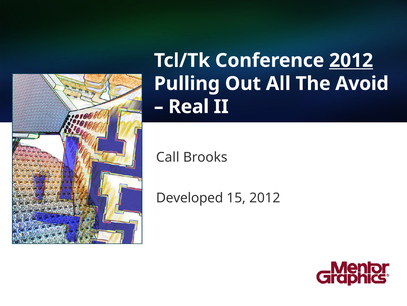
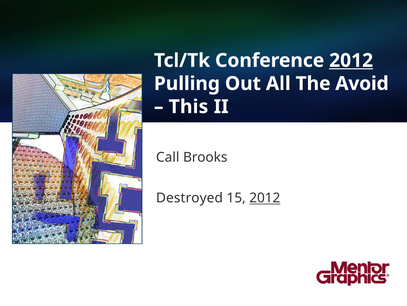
Real: Real -> This
Developed: Developed -> Destroyed
2012 at (265, 198) underline: none -> present
